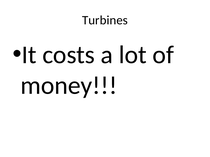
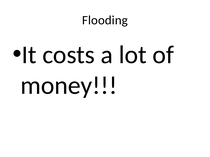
Turbines: Turbines -> Flooding
